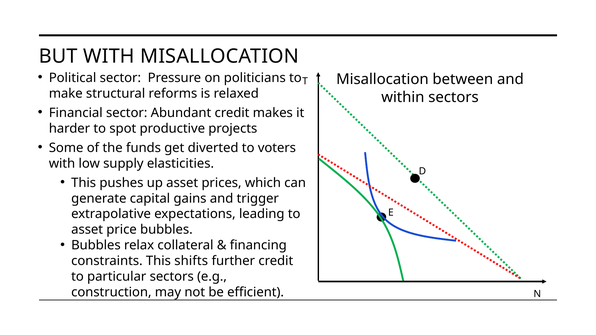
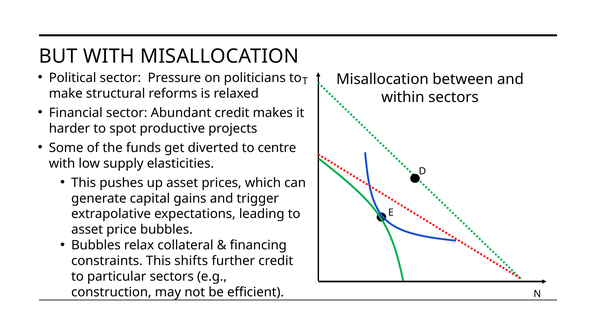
voters: voters -> centre
